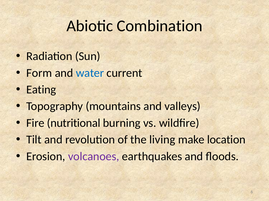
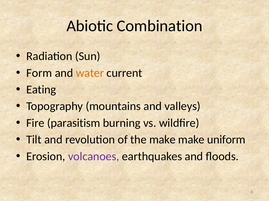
water colour: blue -> orange
nutritional: nutritional -> parasitism
the living: living -> make
location: location -> uniform
